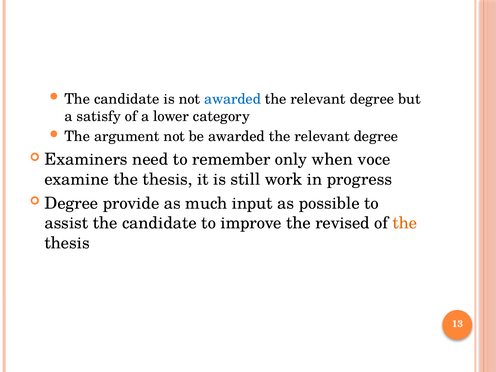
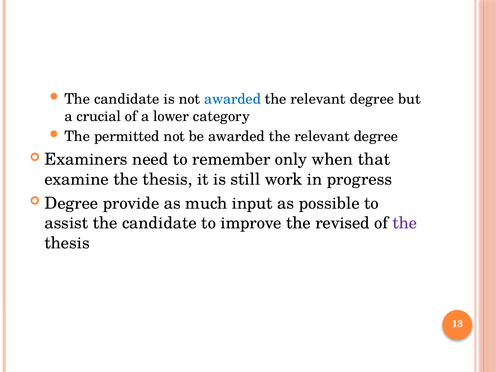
satisfy: satisfy -> crucial
argument: argument -> permitted
voce: voce -> that
the at (405, 223) colour: orange -> purple
